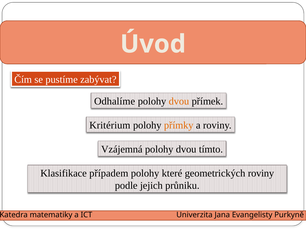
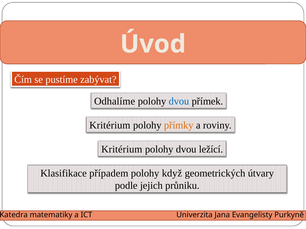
dvou at (179, 101) colour: orange -> blue
Vzájemná at (122, 150): Vzájemná -> Kritérium
tímto: tímto -> ležící
které: které -> když
geometrických roviny: roviny -> útvary
